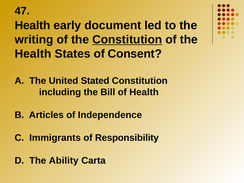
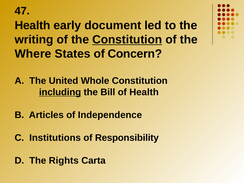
Health at (33, 54): Health -> Where
Consent: Consent -> Concern
Stated: Stated -> Whole
including underline: none -> present
Immigrants: Immigrants -> Institutions
Ability: Ability -> Rights
